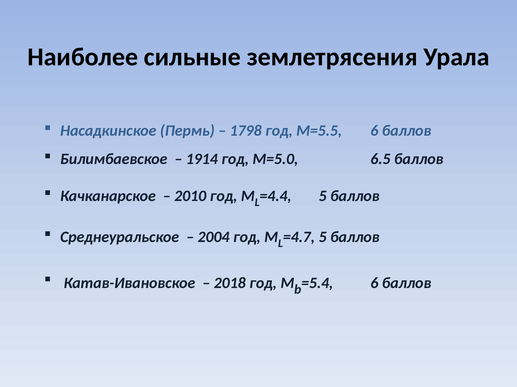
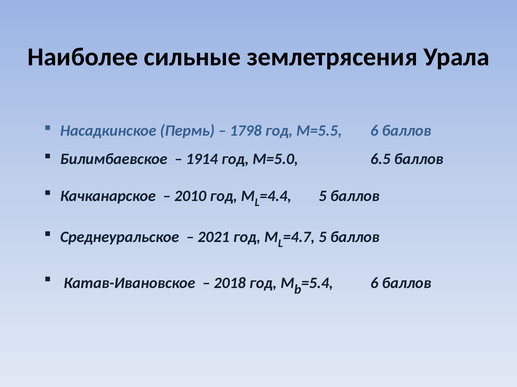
2004: 2004 -> 2021
